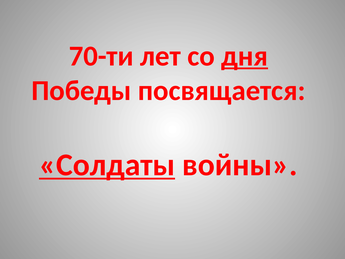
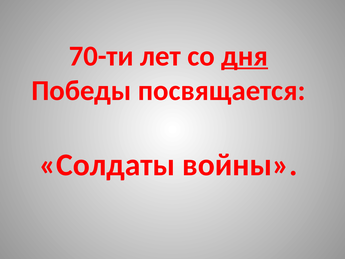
Солдаты underline: present -> none
